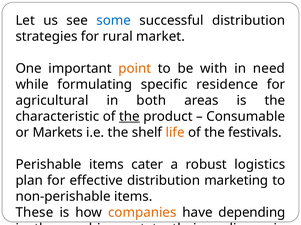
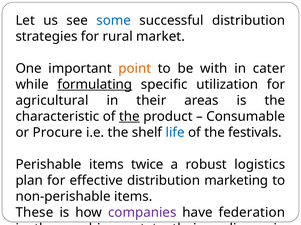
need: need -> cater
formulating underline: none -> present
residence: residence -> utilization
in both: both -> their
Markets: Markets -> Procure
life colour: orange -> blue
cater: cater -> twice
companies colour: orange -> purple
depending: depending -> federation
